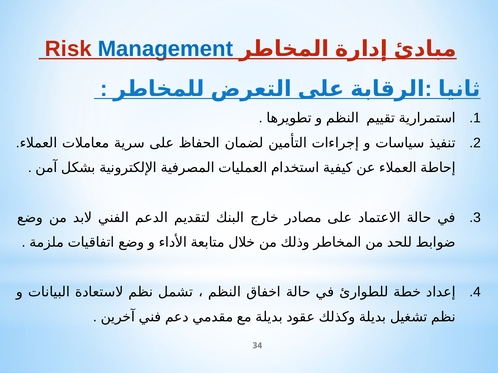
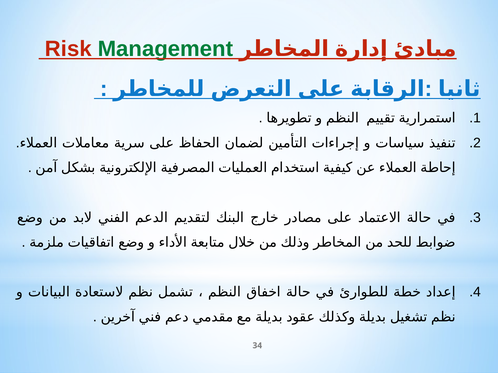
Management colour: blue -> green
